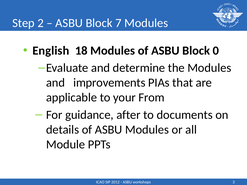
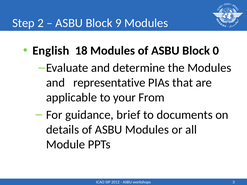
7: 7 -> 9
improvements: improvements -> representative
after: after -> brief
